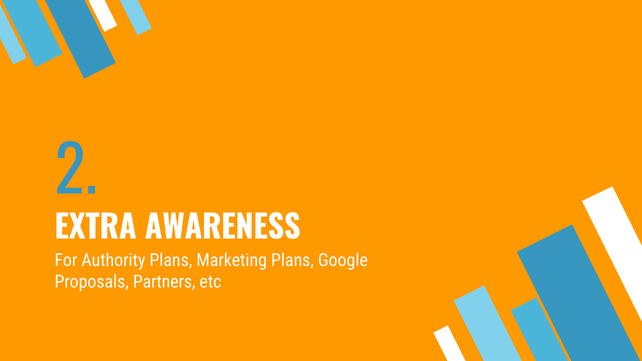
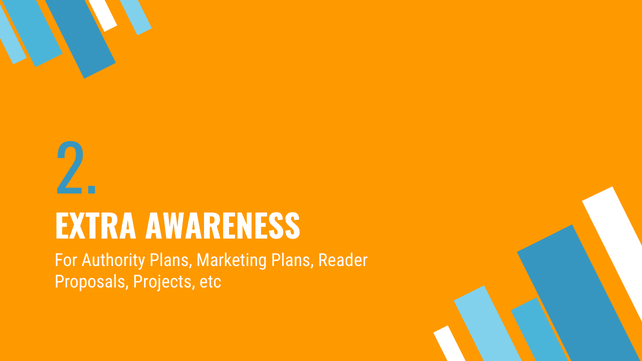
Google: Google -> Reader
Partners: Partners -> Projects
